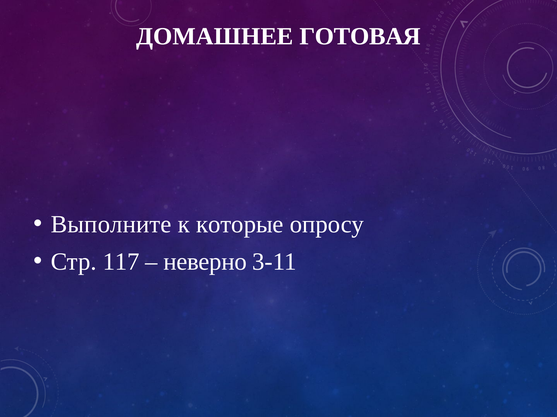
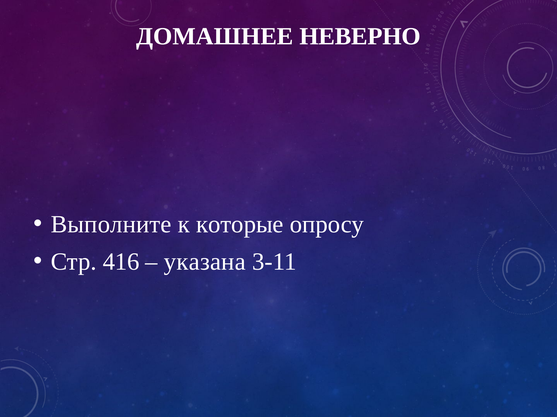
ГОТОВАЯ: ГОТОВАЯ -> НЕВЕРНО
117: 117 -> 416
неверно: неверно -> указана
